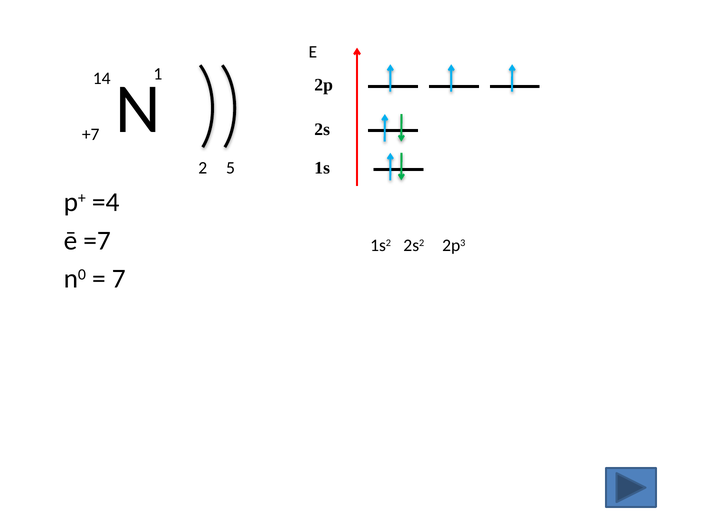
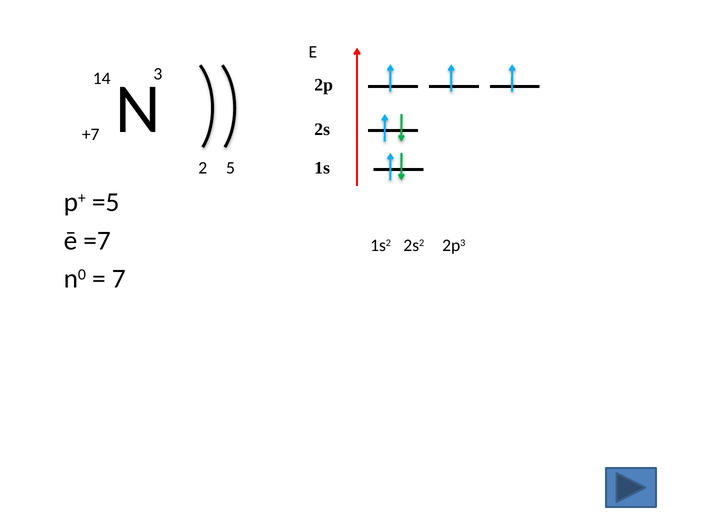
1: 1 -> 3
=4: =4 -> =5
